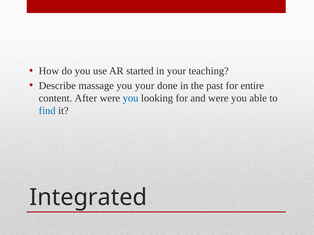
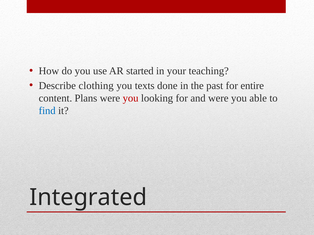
massage: massage -> clothing
you your: your -> texts
After: After -> Plans
you at (131, 98) colour: blue -> red
